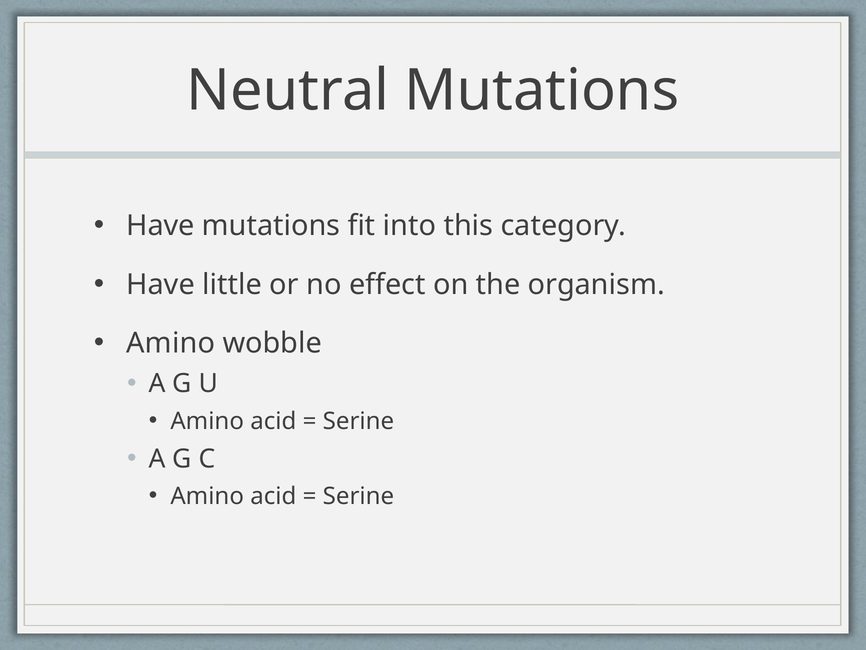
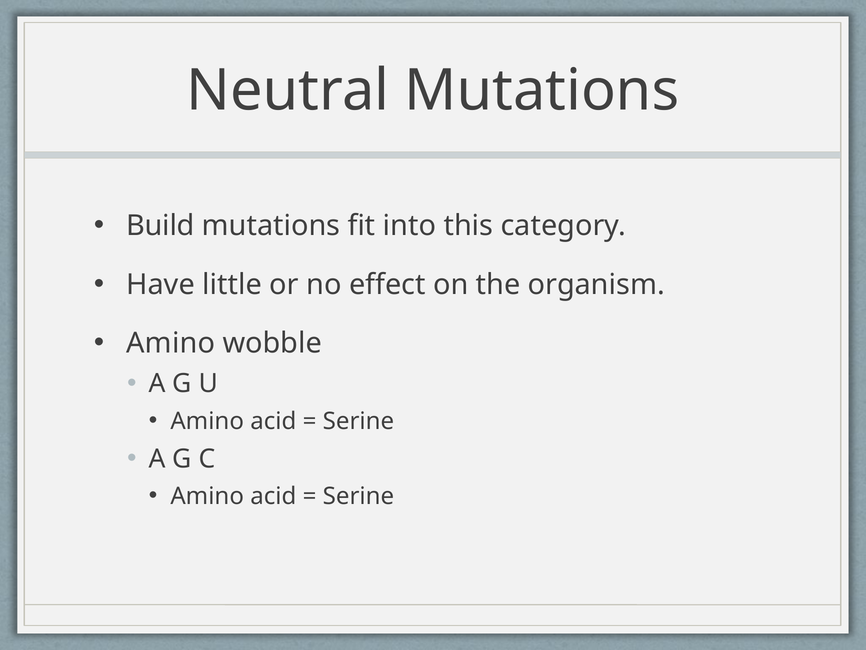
Have at (160, 226): Have -> Build
